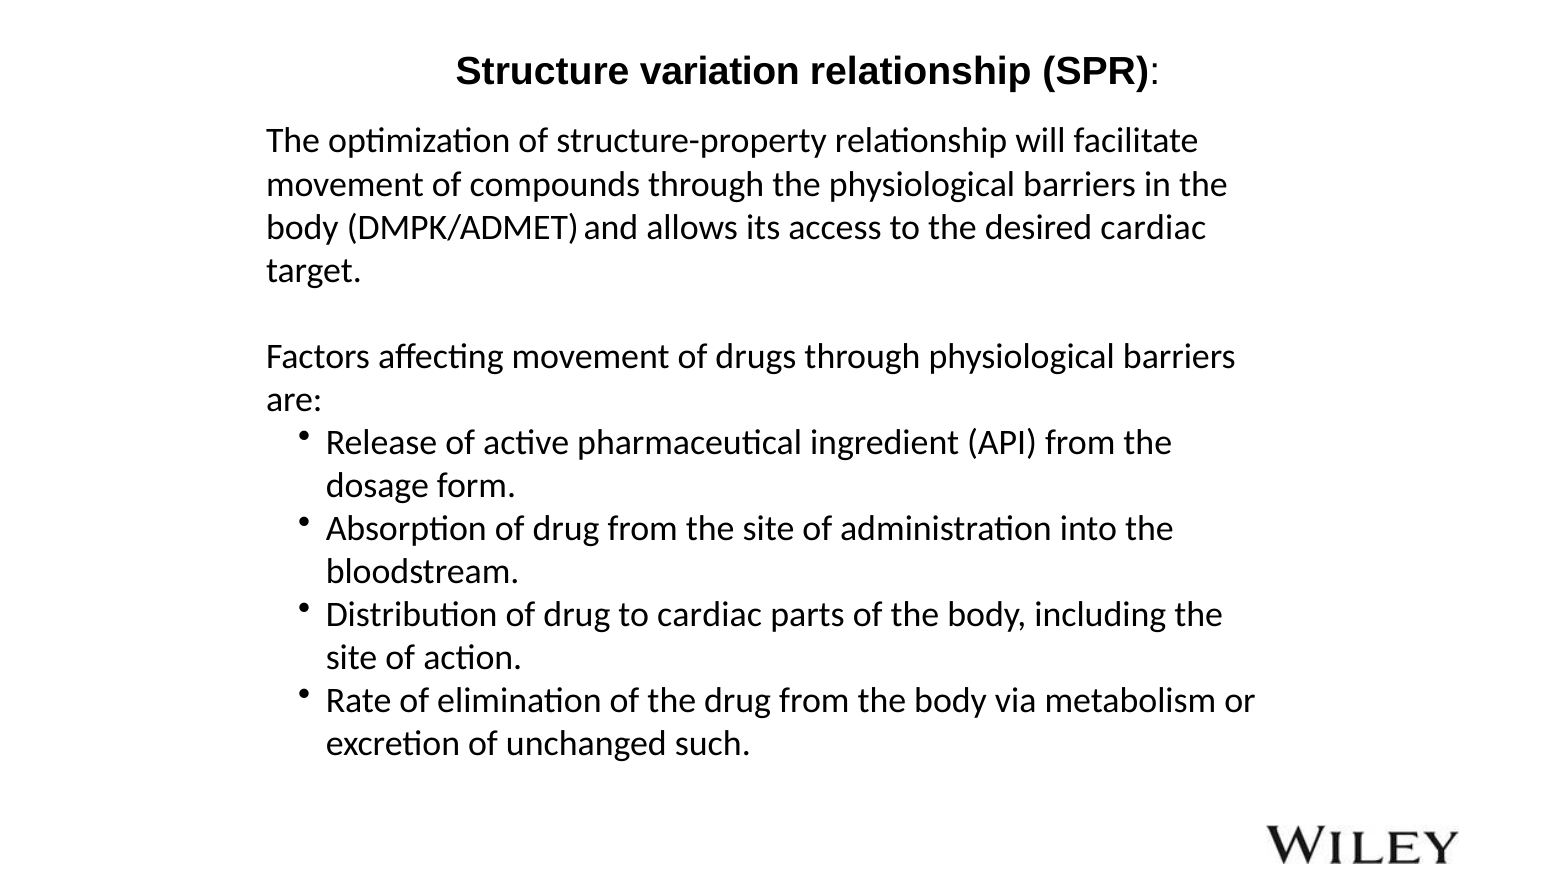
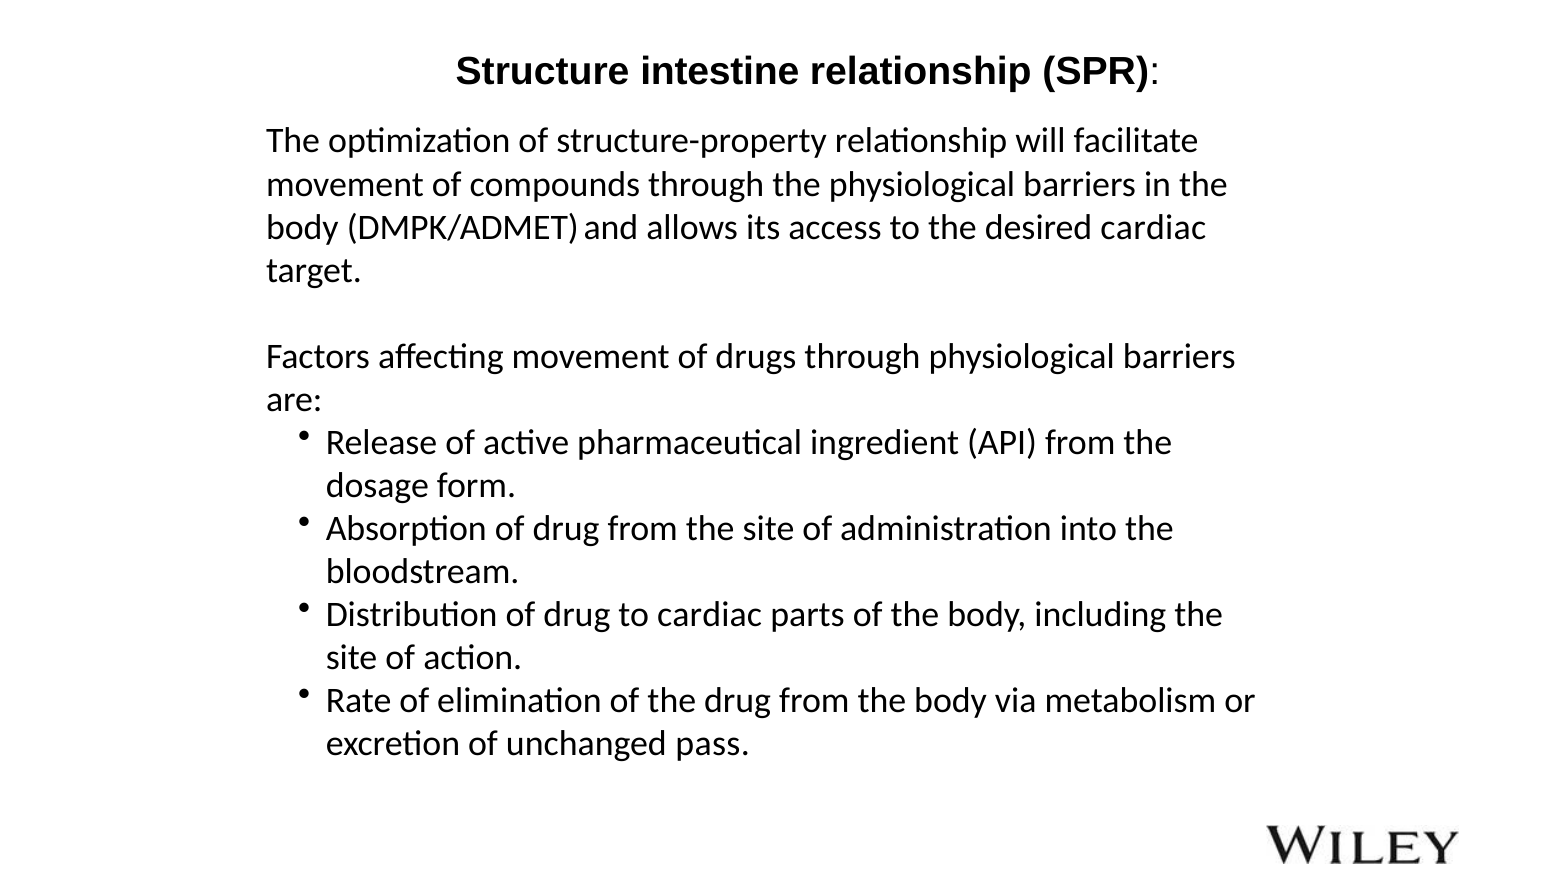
variation: variation -> intestine
such: such -> pass
